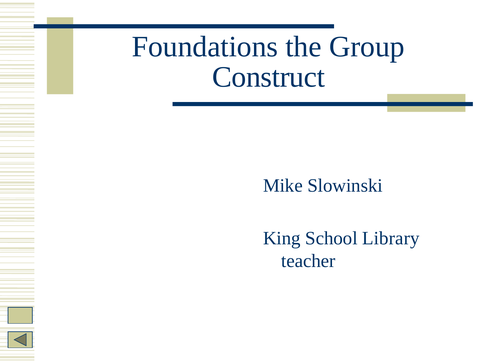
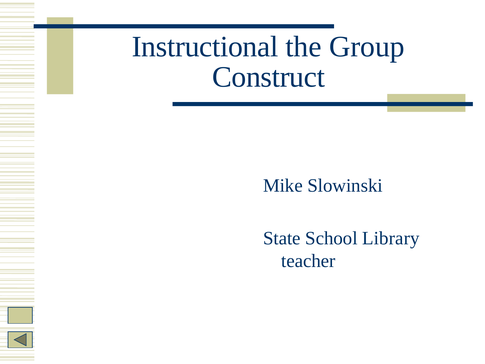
Foundations: Foundations -> Instructional
King: King -> State
